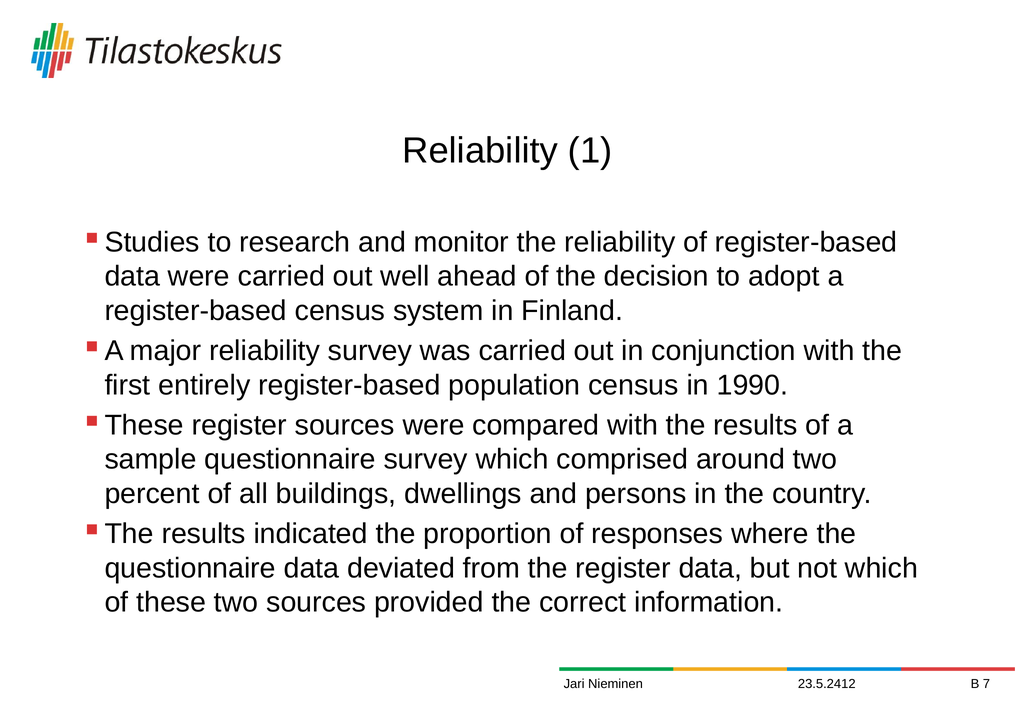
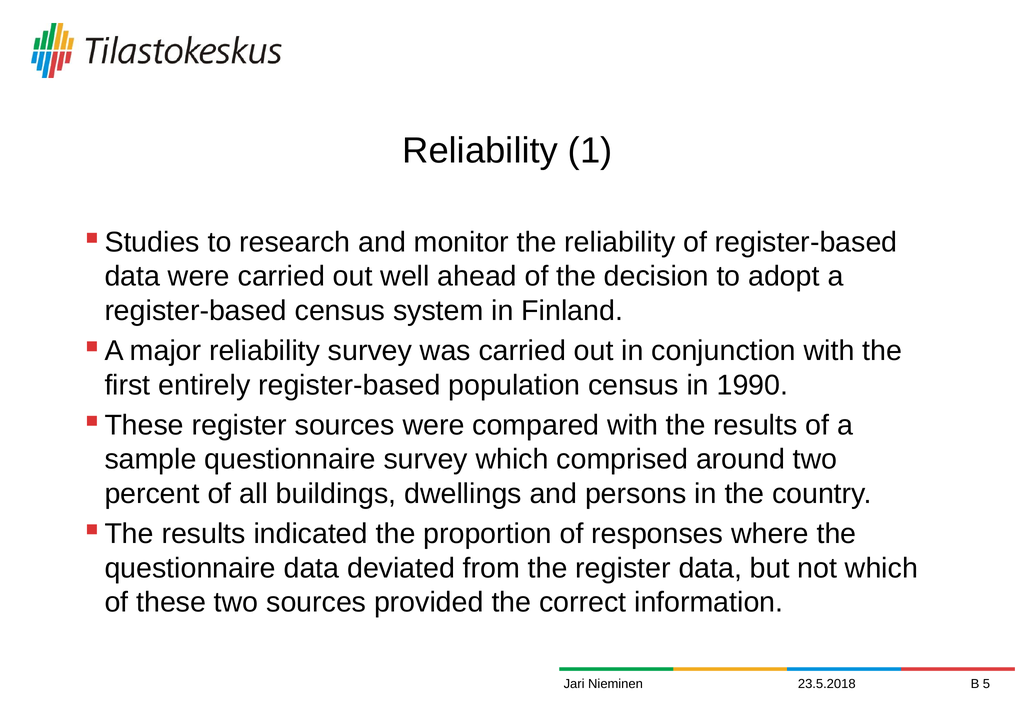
23.5.2412: 23.5.2412 -> 23.5.2018
7: 7 -> 5
